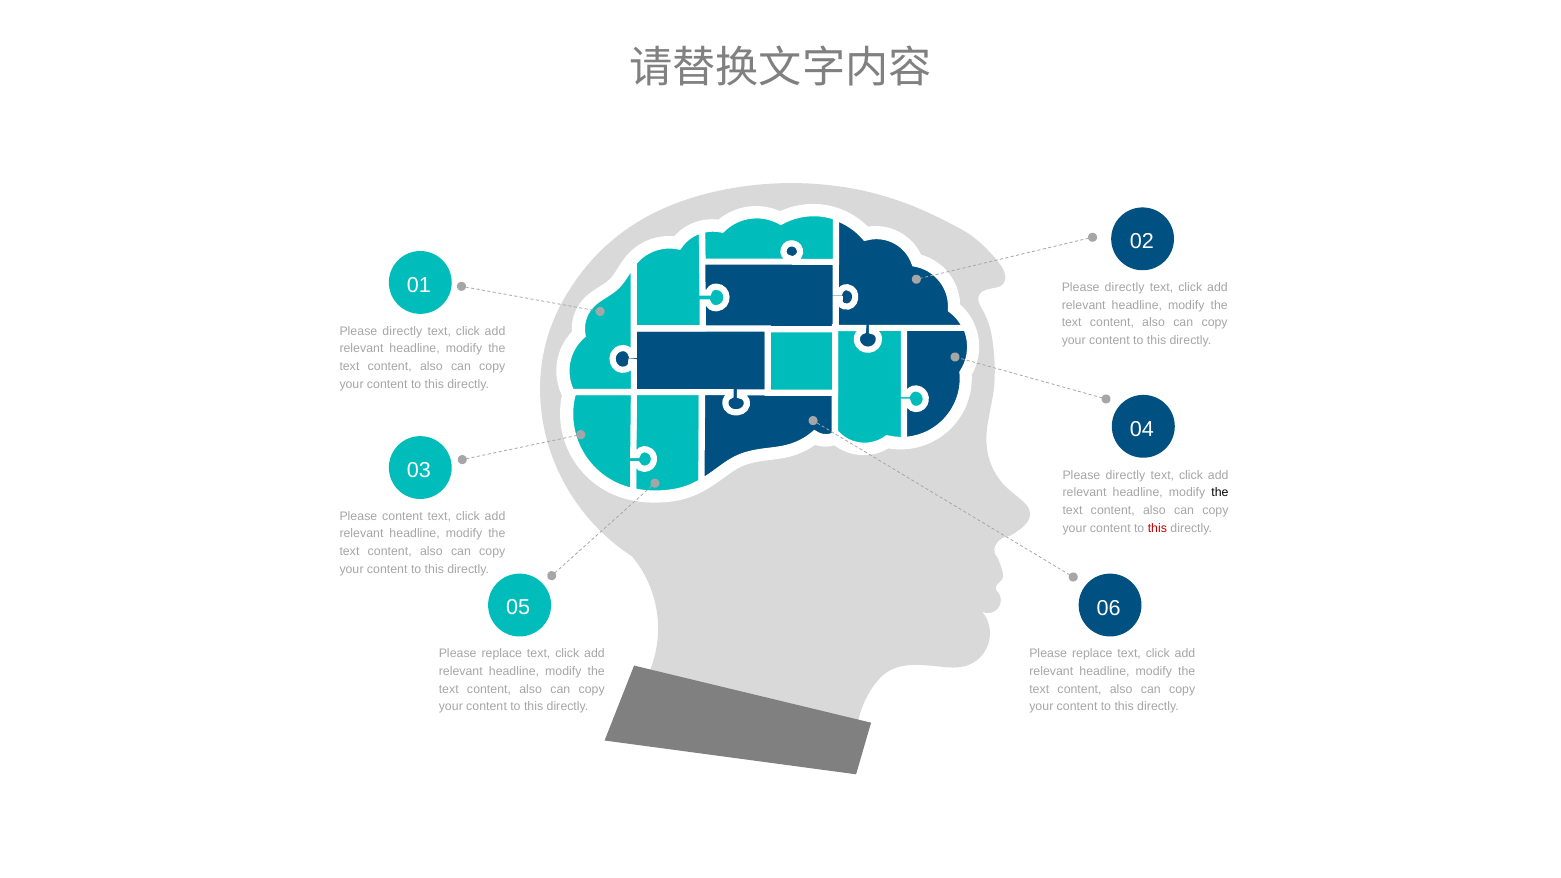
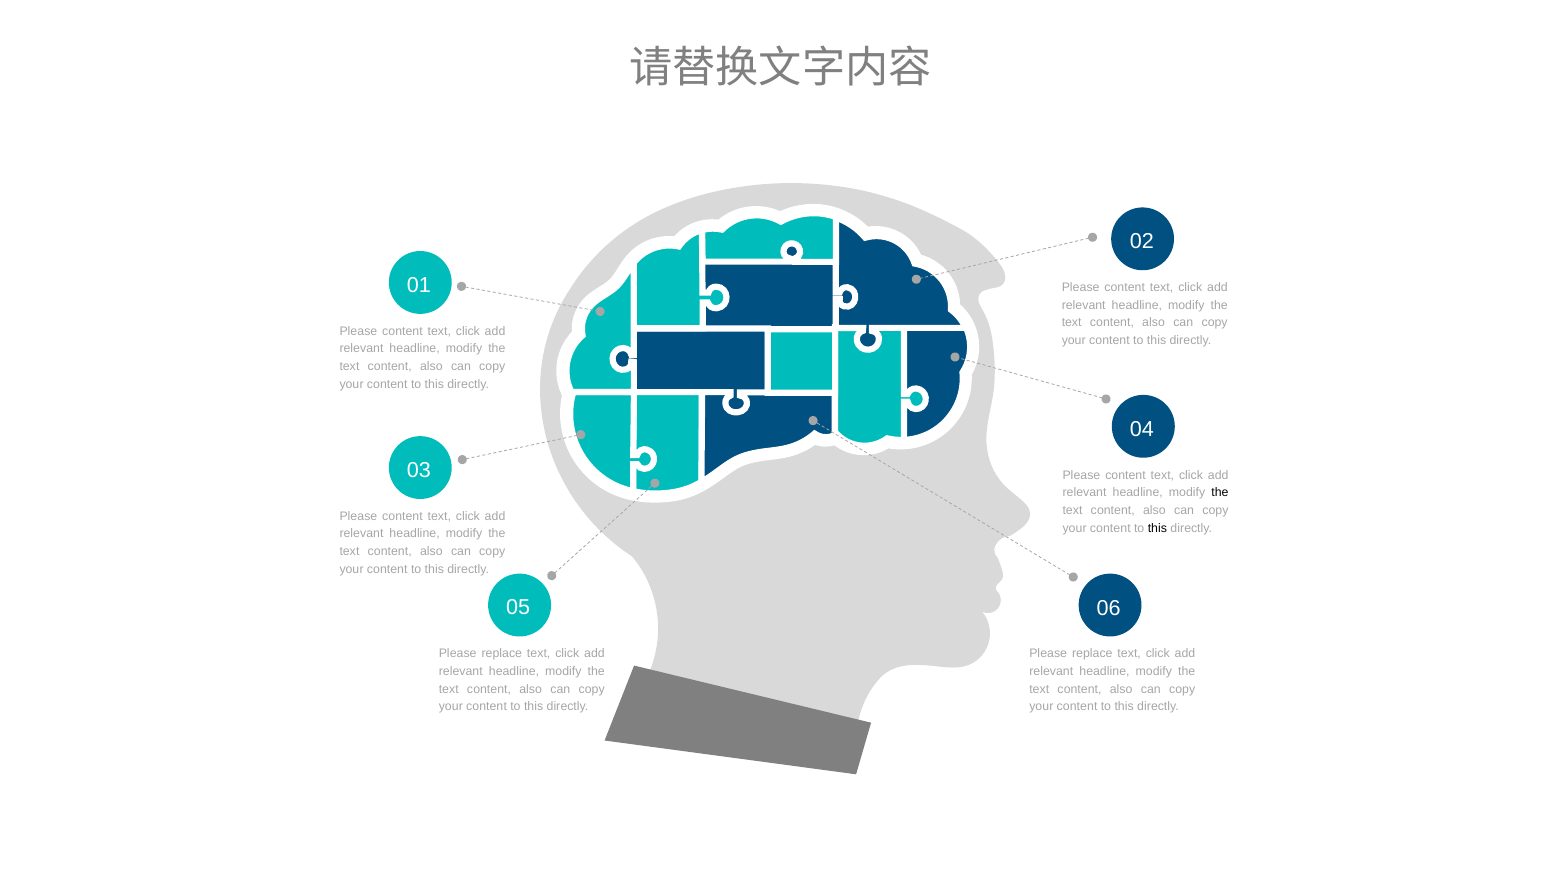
directly at (1125, 288): directly -> content
directly at (402, 331): directly -> content
directly at (1125, 475): directly -> content
this at (1157, 528) colour: red -> black
